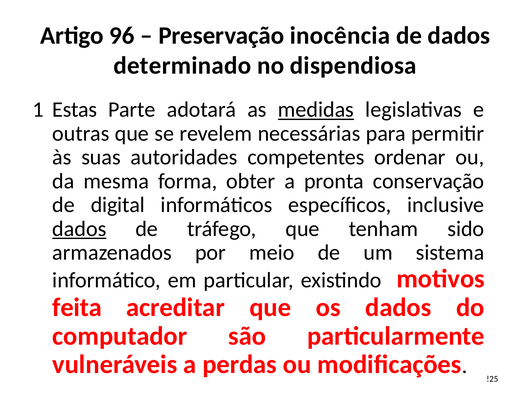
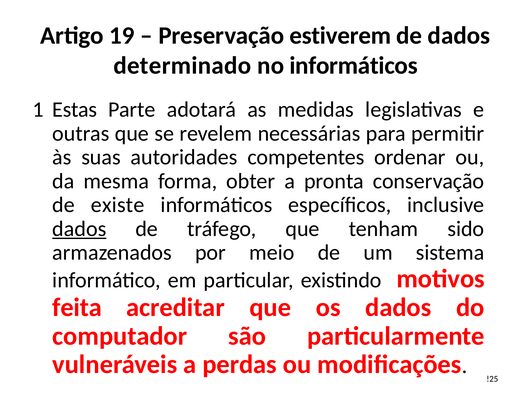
96: 96 -> 19
inocência: inocência -> estiverem
no dispendiosa: dispendiosa -> informáticos
medidas underline: present -> none
digital: digital -> existe
